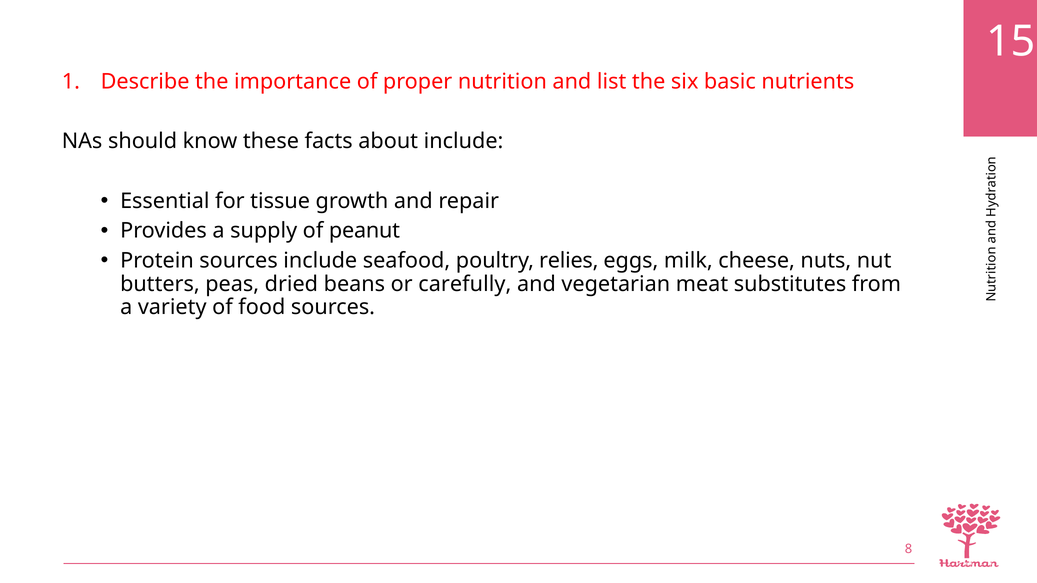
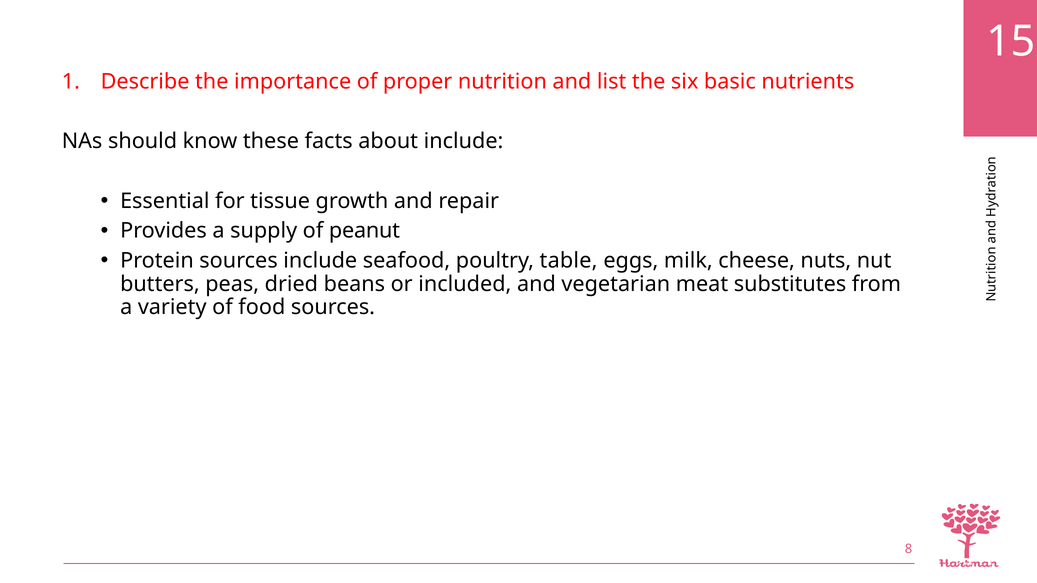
relies: relies -> table
carefully: carefully -> included
